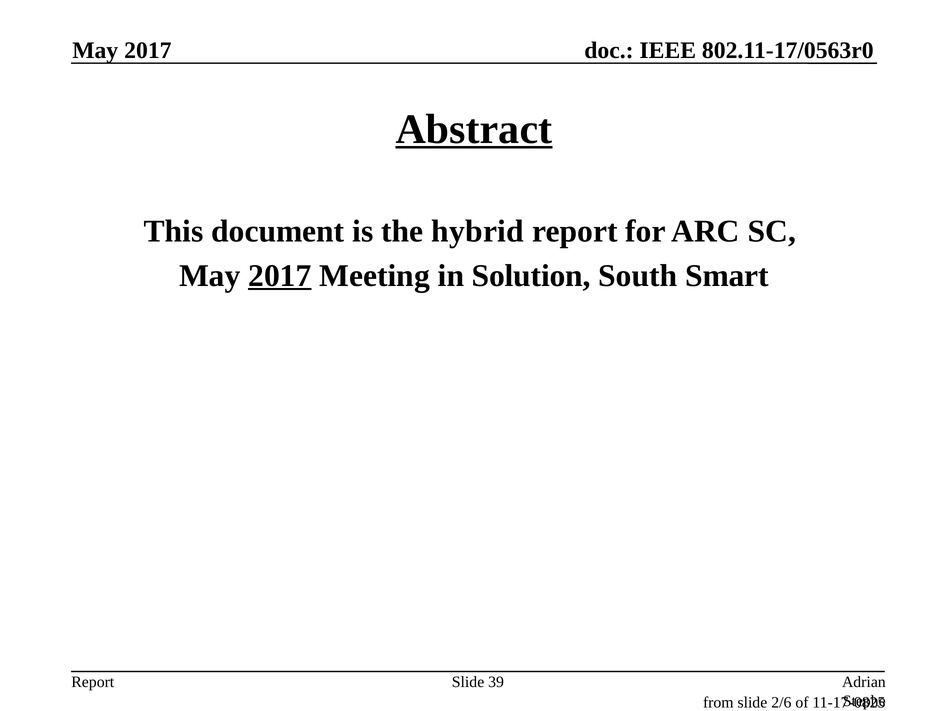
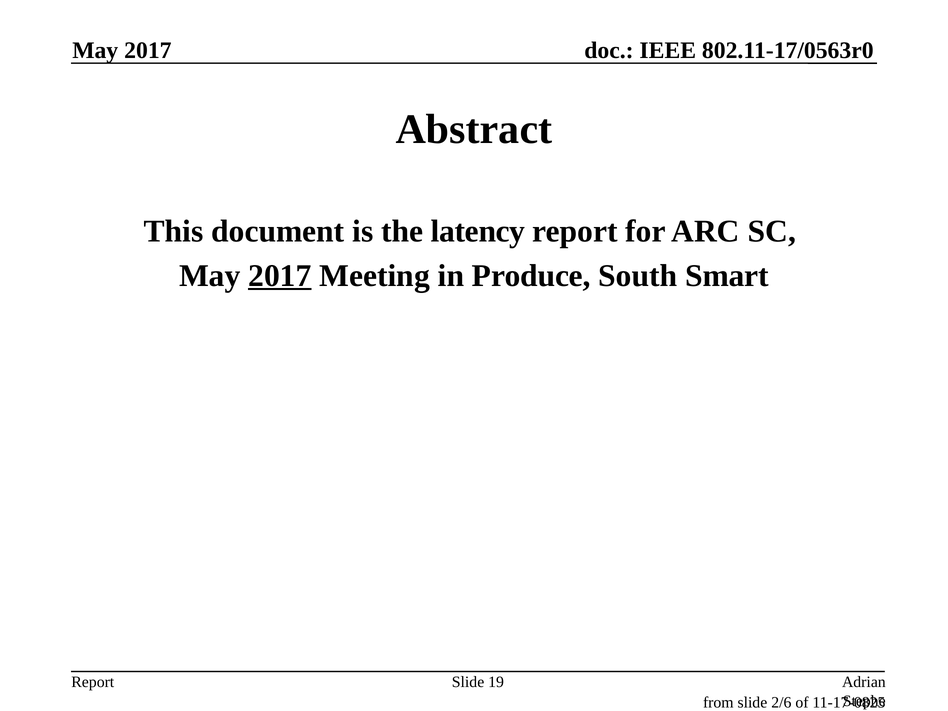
Abstract underline: present -> none
hybrid: hybrid -> latency
Solution: Solution -> Produce
39: 39 -> 19
